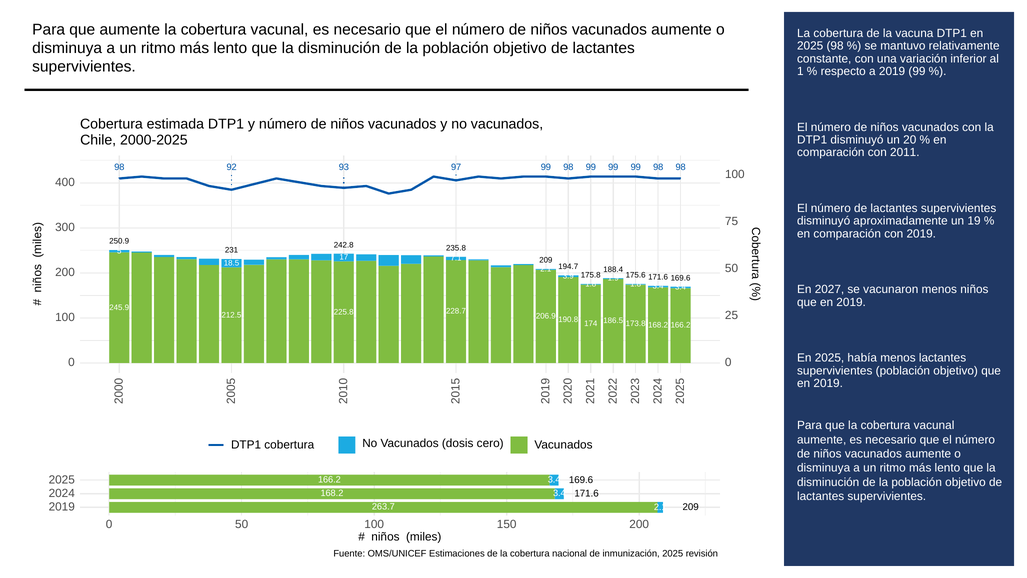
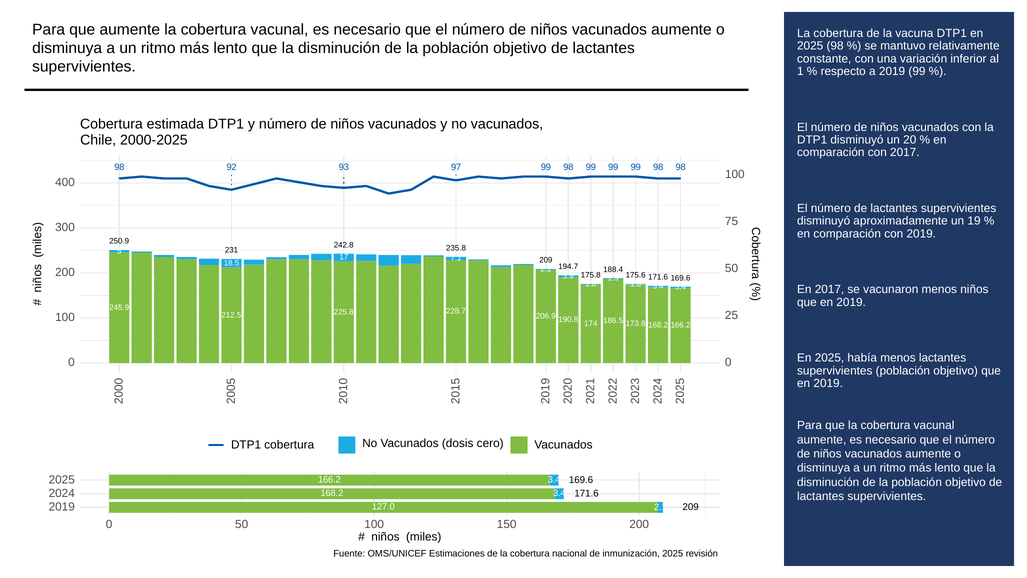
con 2011: 2011 -> 2017
En 2027: 2027 -> 2017
263.7: 263.7 -> 127.0
